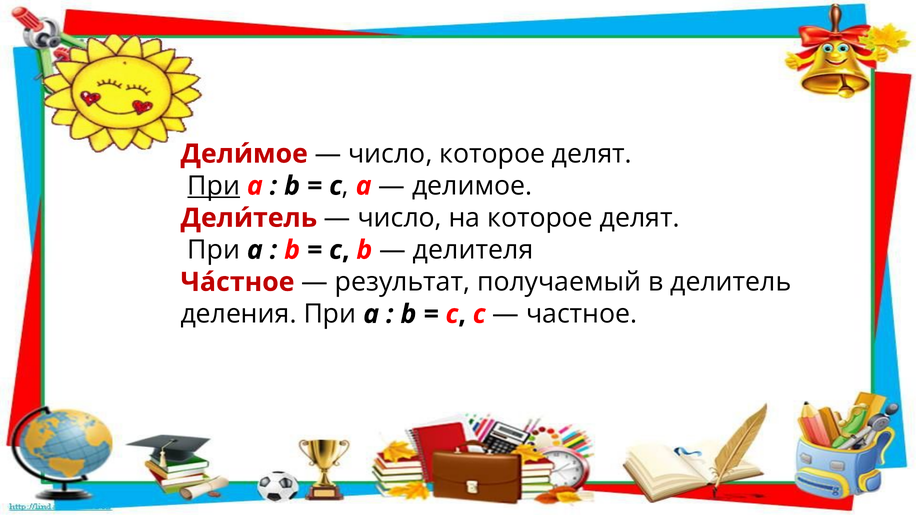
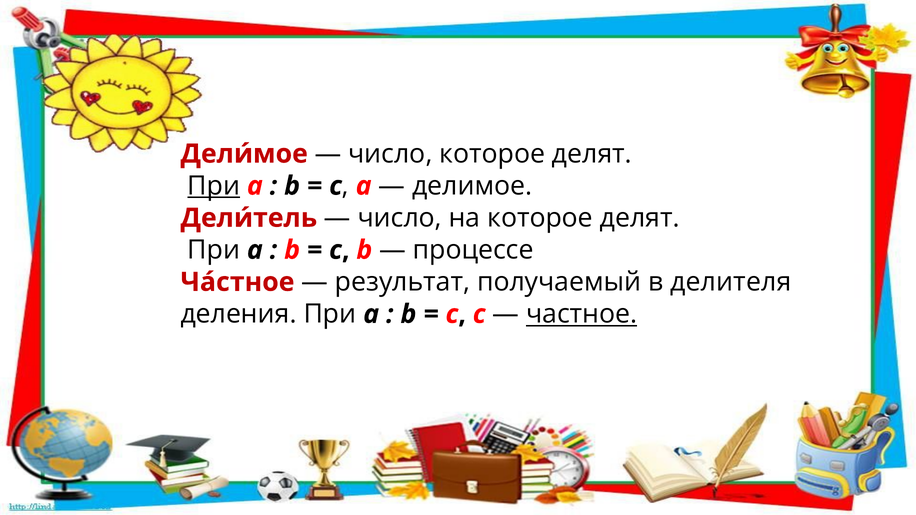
делителя: делителя -> процессе
делитель: делитель -> делителя
частное underline: none -> present
